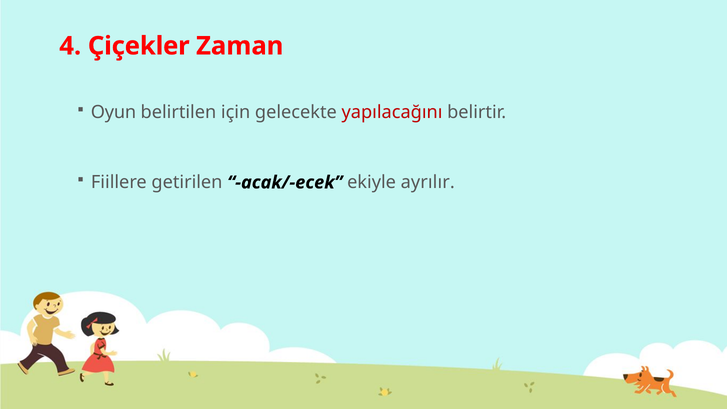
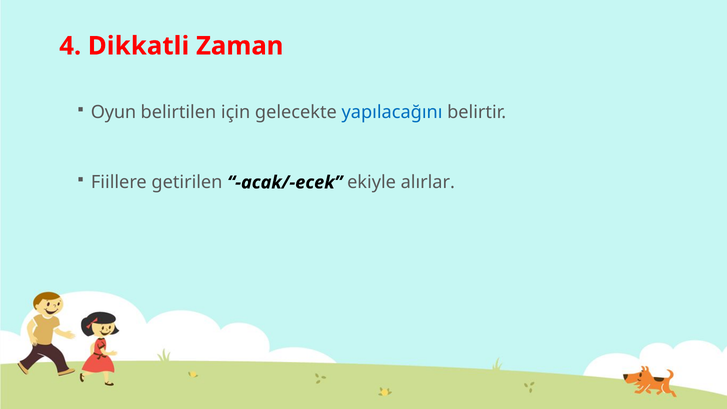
Çiçekler: Çiçekler -> Dikkatli
yapılacağını colour: red -> blue
ayrılır: ayrılır -> alırlar
